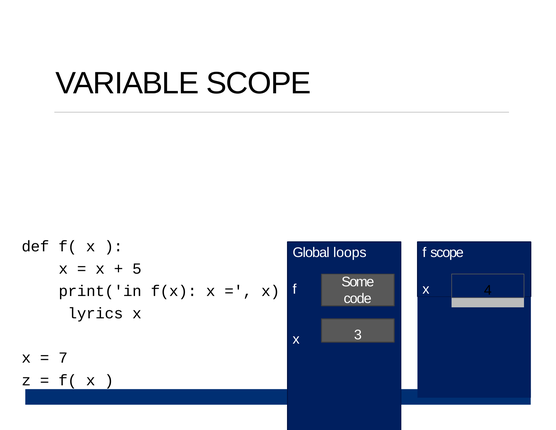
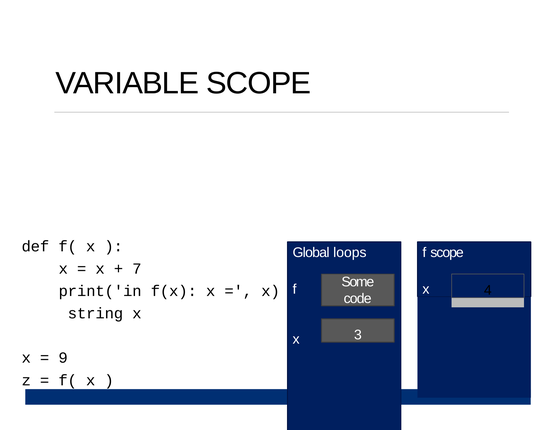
5: 5 -> 7
lyrics: lyrics -> string
7: 7 -> 9
